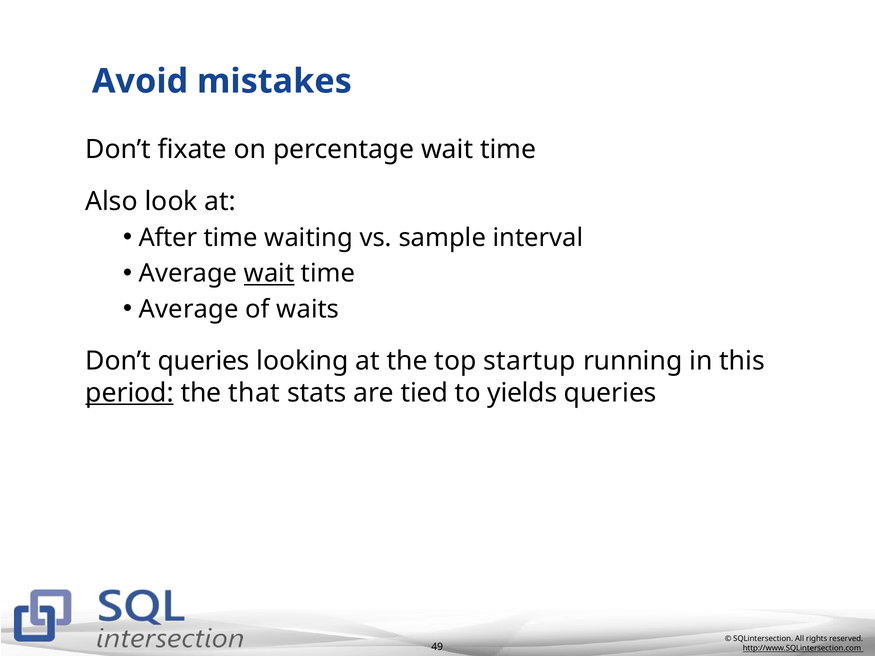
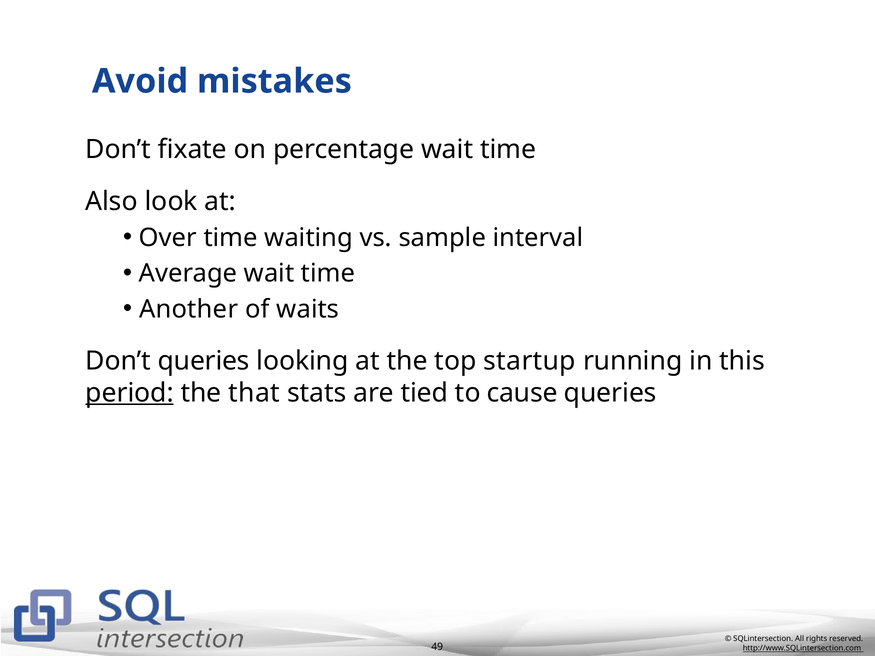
After: After -> Over
wait at (269, 274) underline: present -> none
Average at (189, 309): Average -> Another
yields: yields -> cause
